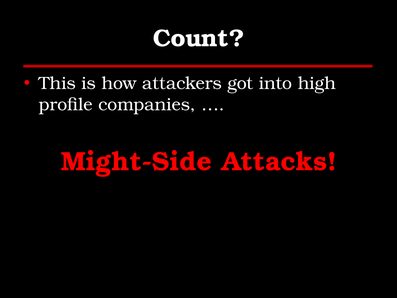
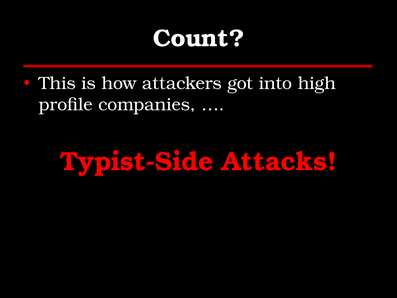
Might-Side: Might-Side -> Typist-Side
